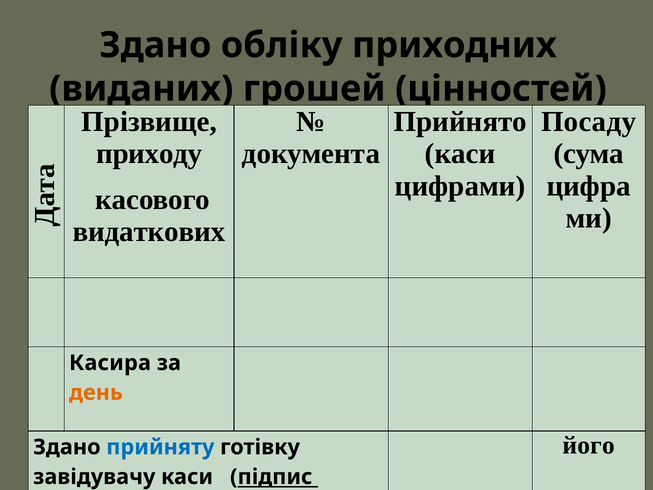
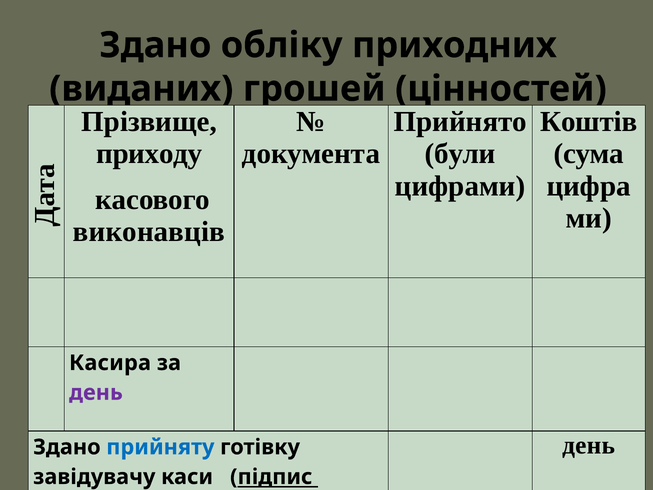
Посаду: Посаду -> Коштів
каси at (460, 154): каси -> були
видаткових: видаткових -> виконавців
день at (96, 392) colour: orange -> purple
його at (589, 445): його -> день
